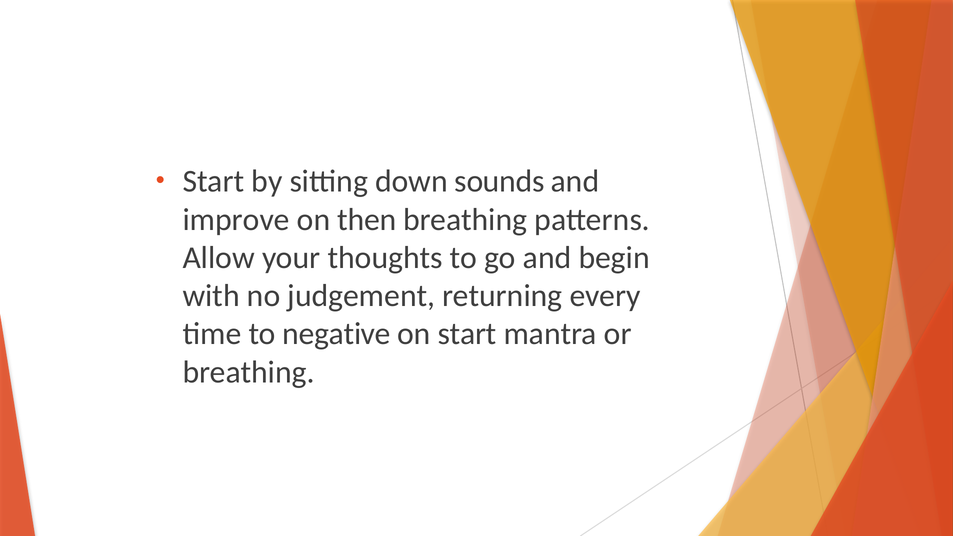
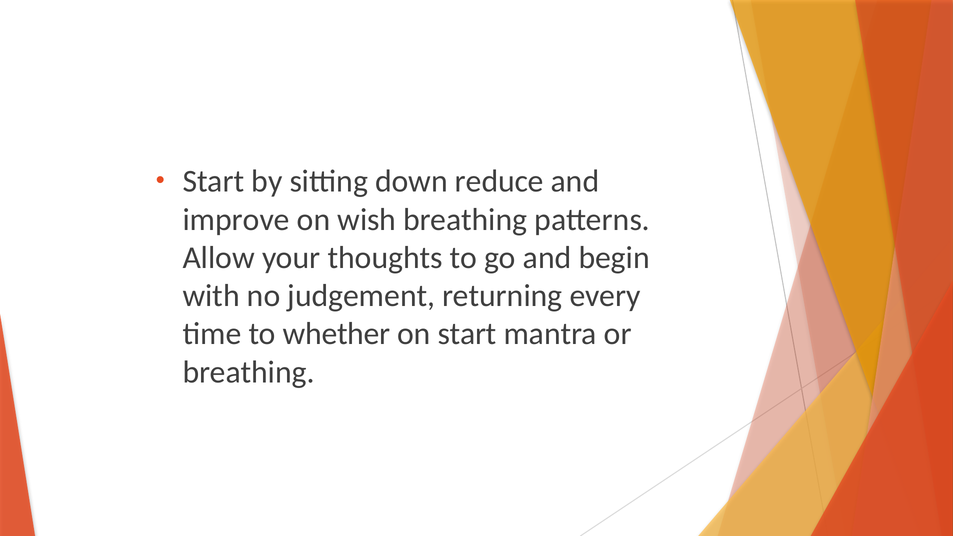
sounds: sounds -> reduce
then: then -> wish
negative: negative -> whether
